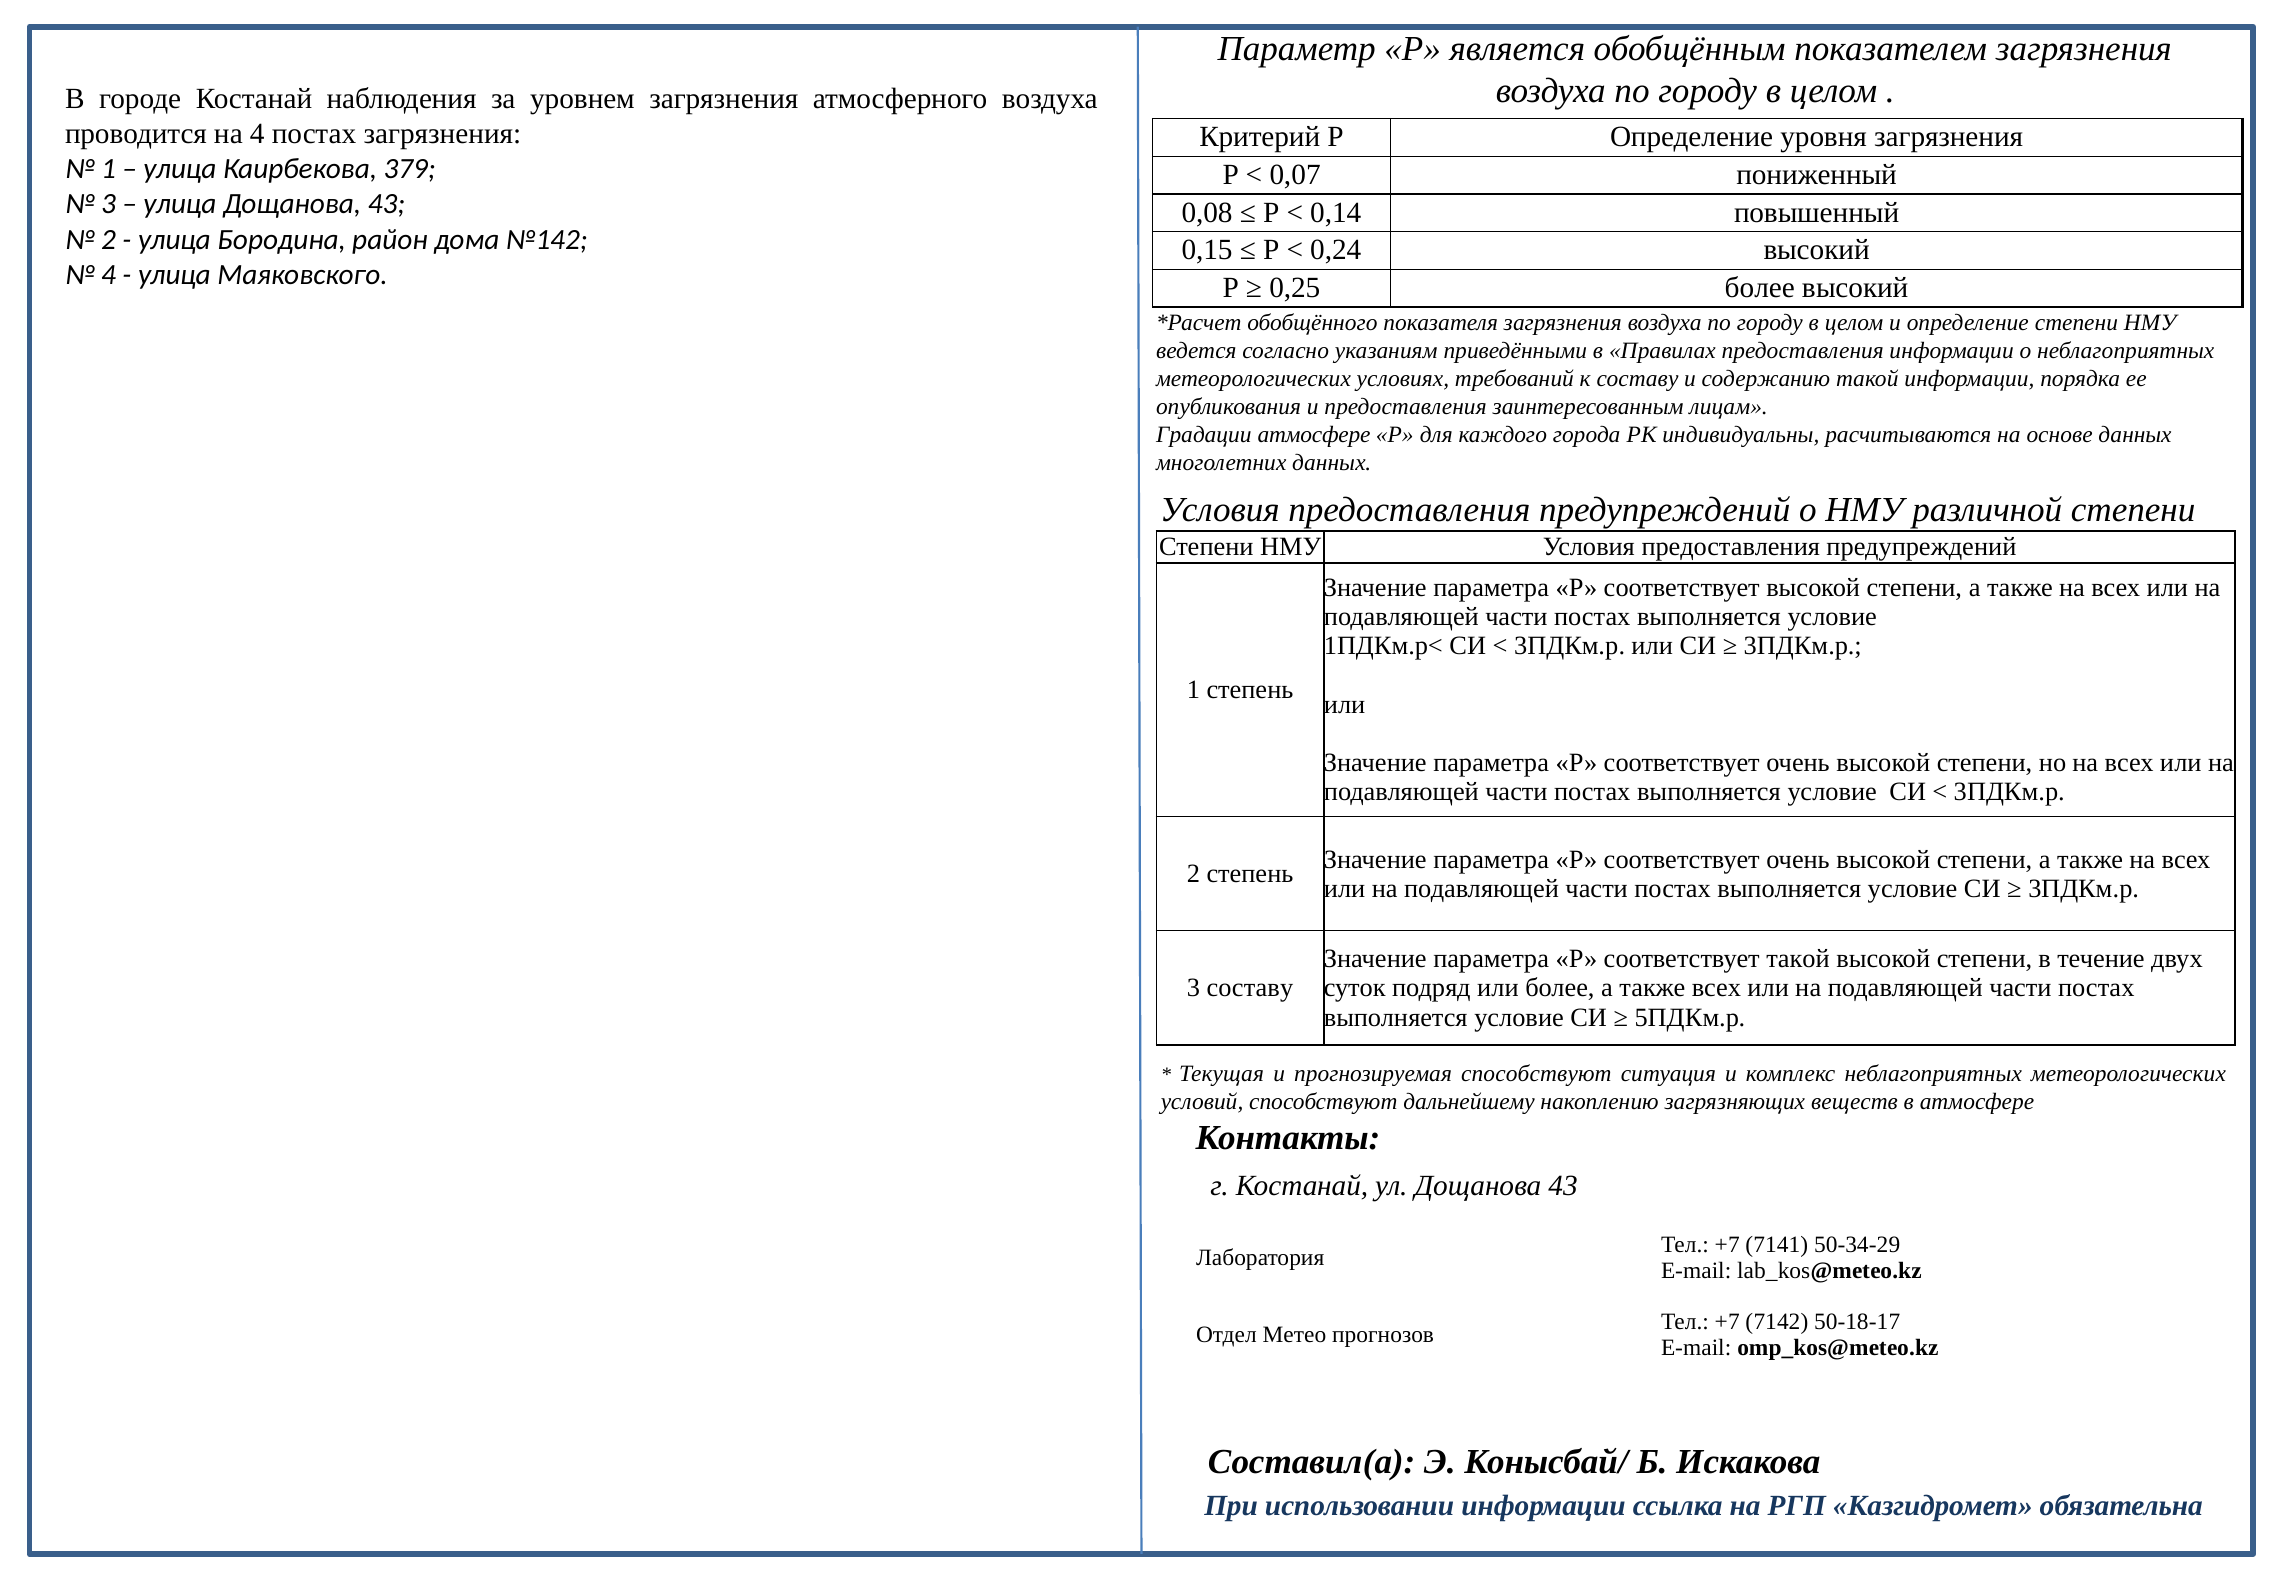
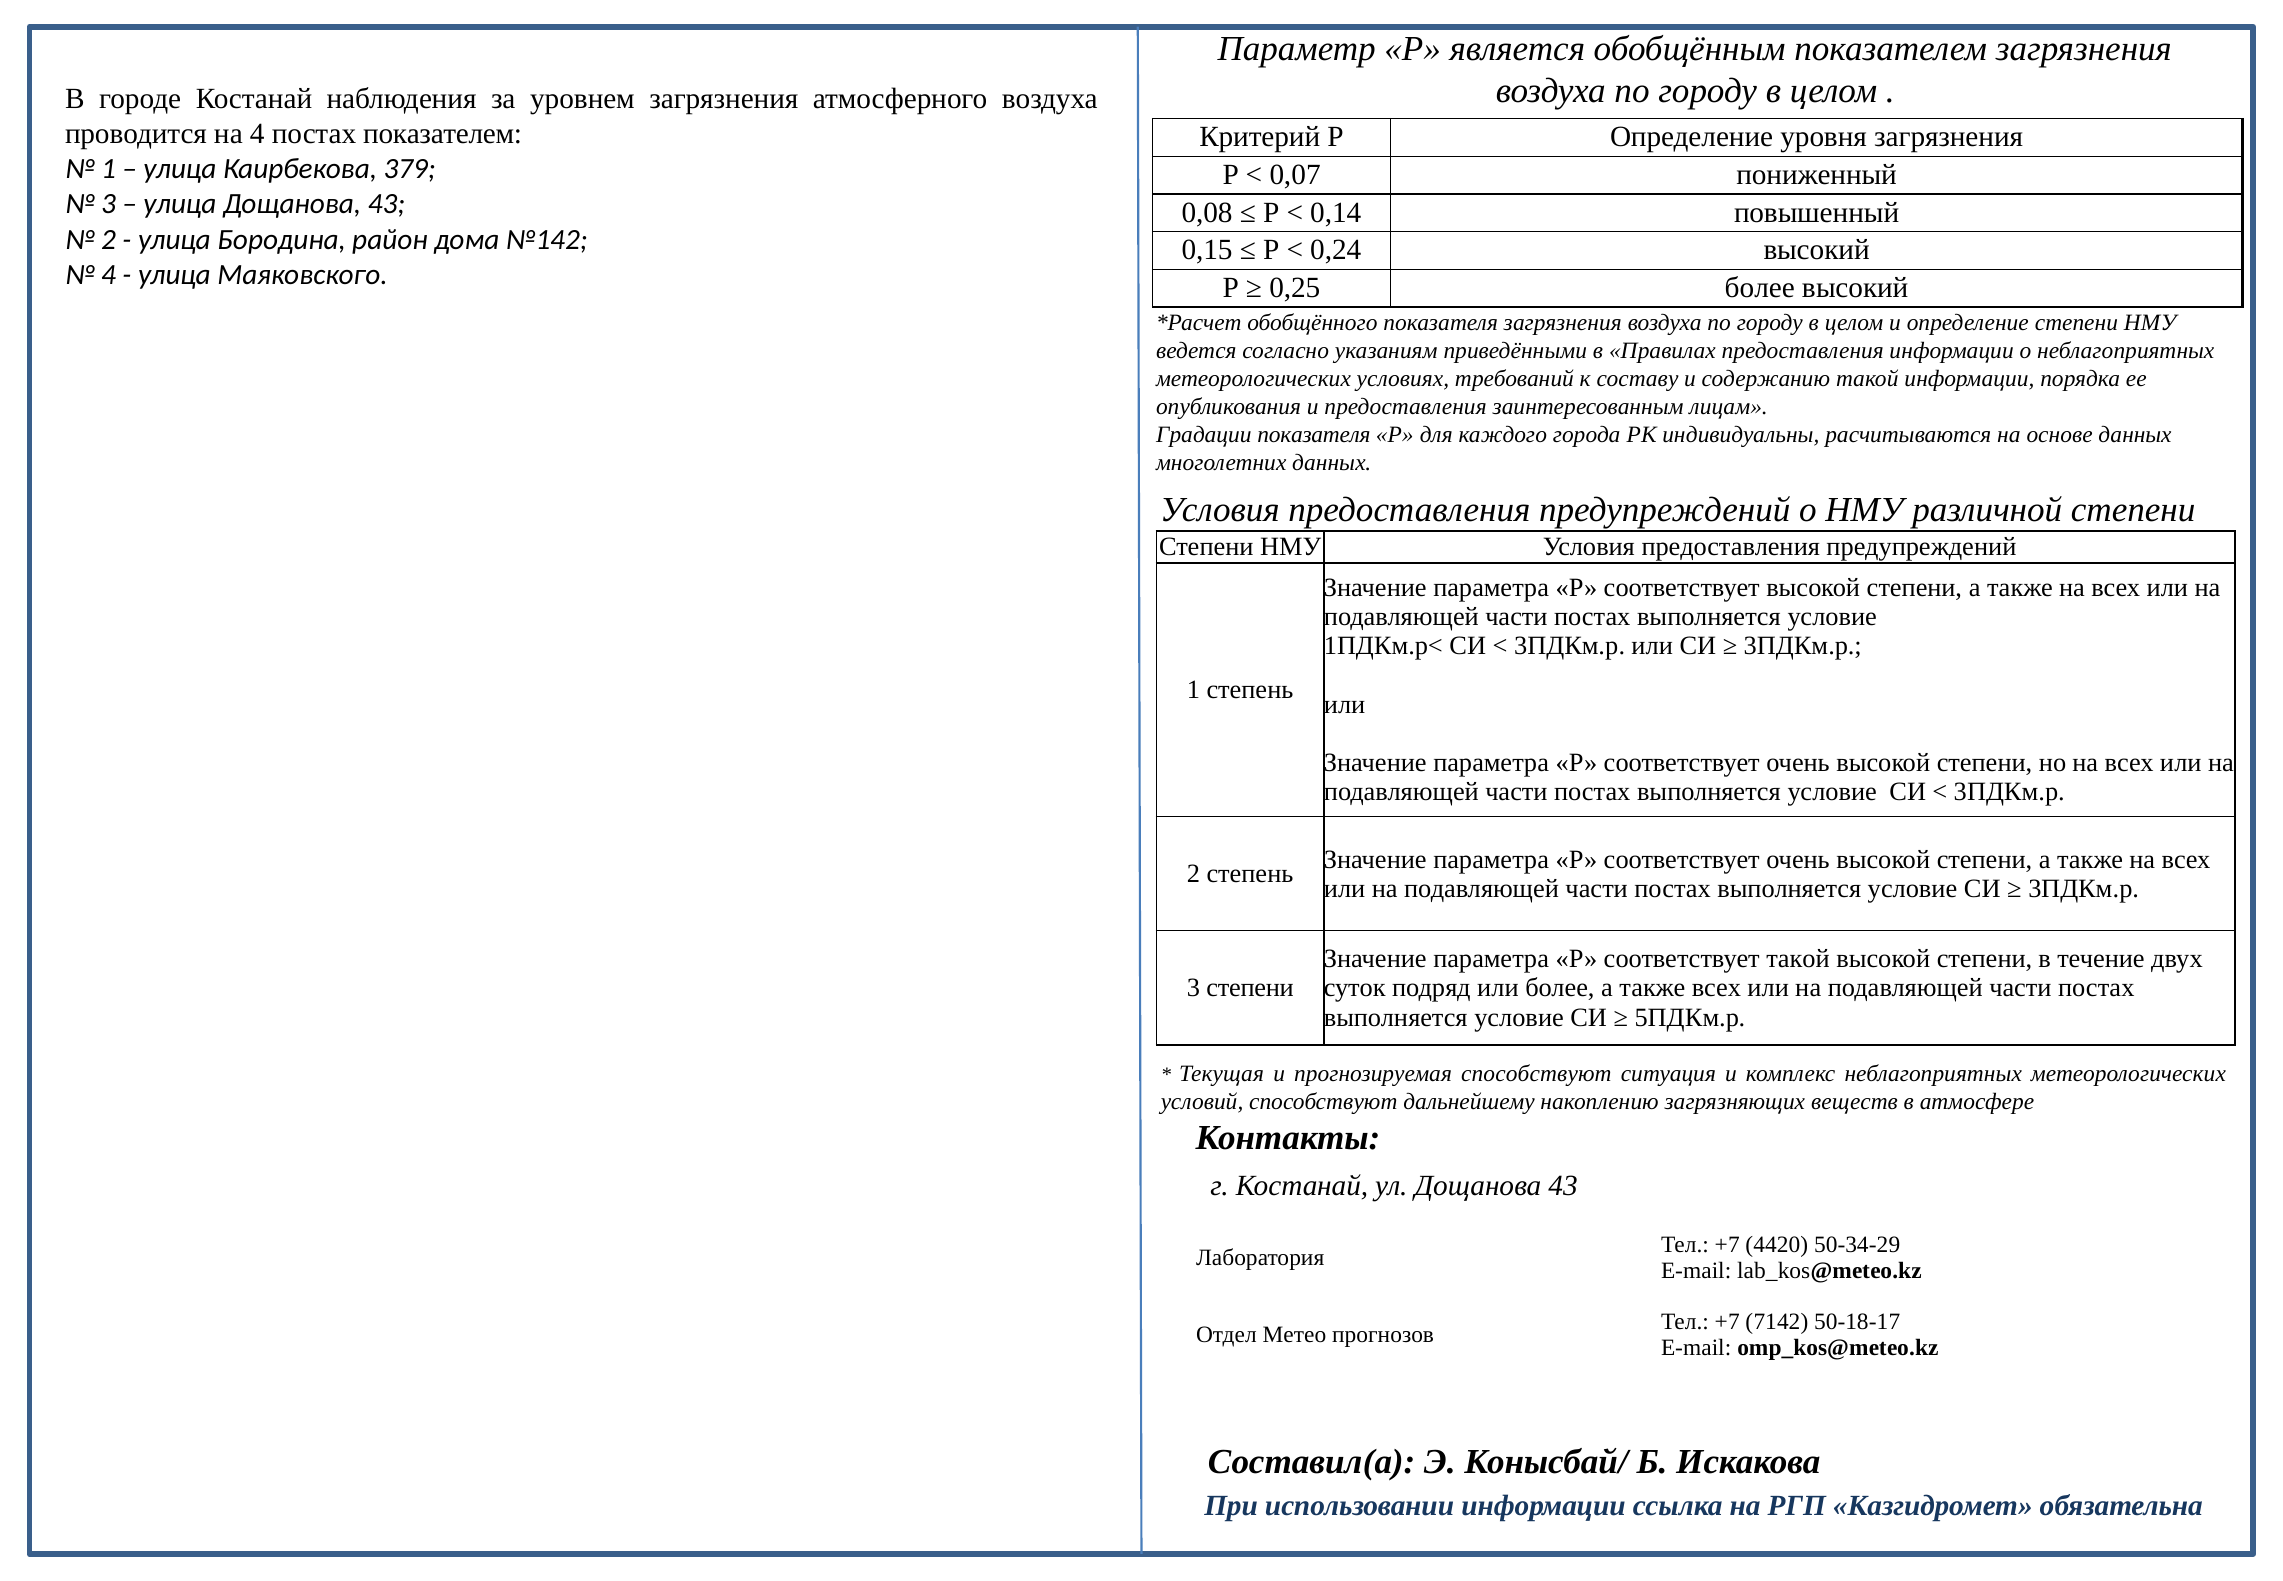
постах загрязнения: загрязнения -> показателем
Градации атмосфере: атмосфере -> показателя
3 составу: составу -> степени
7141: 7141 -> 4420
